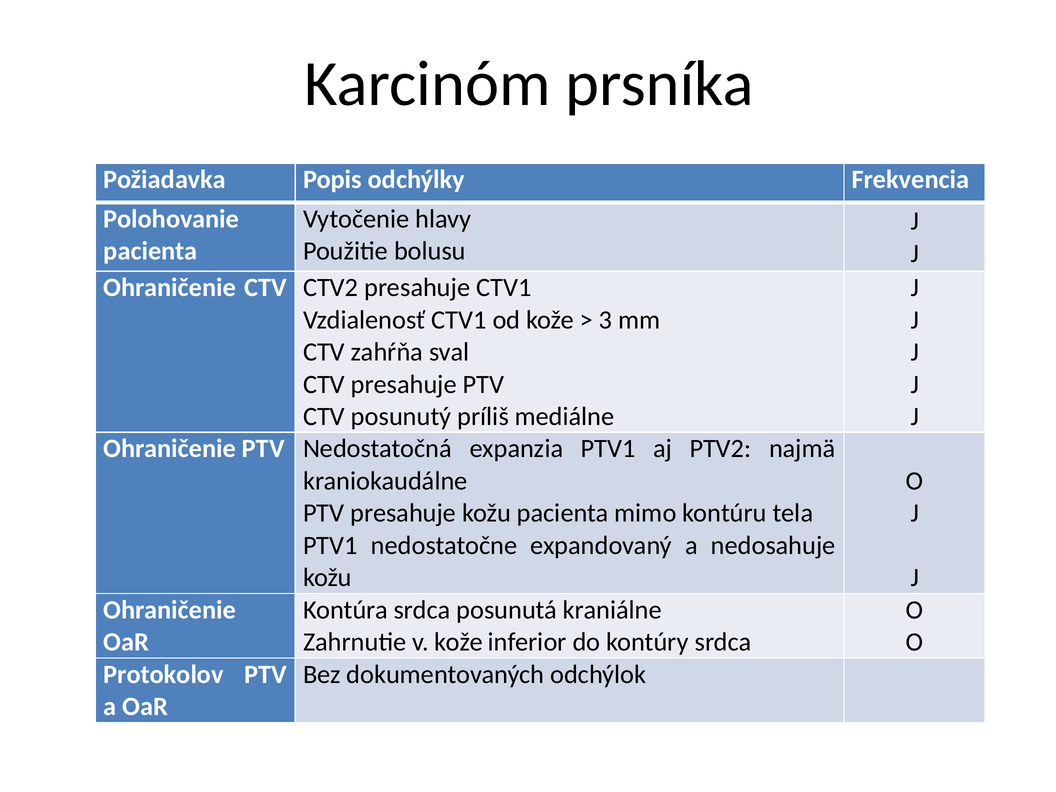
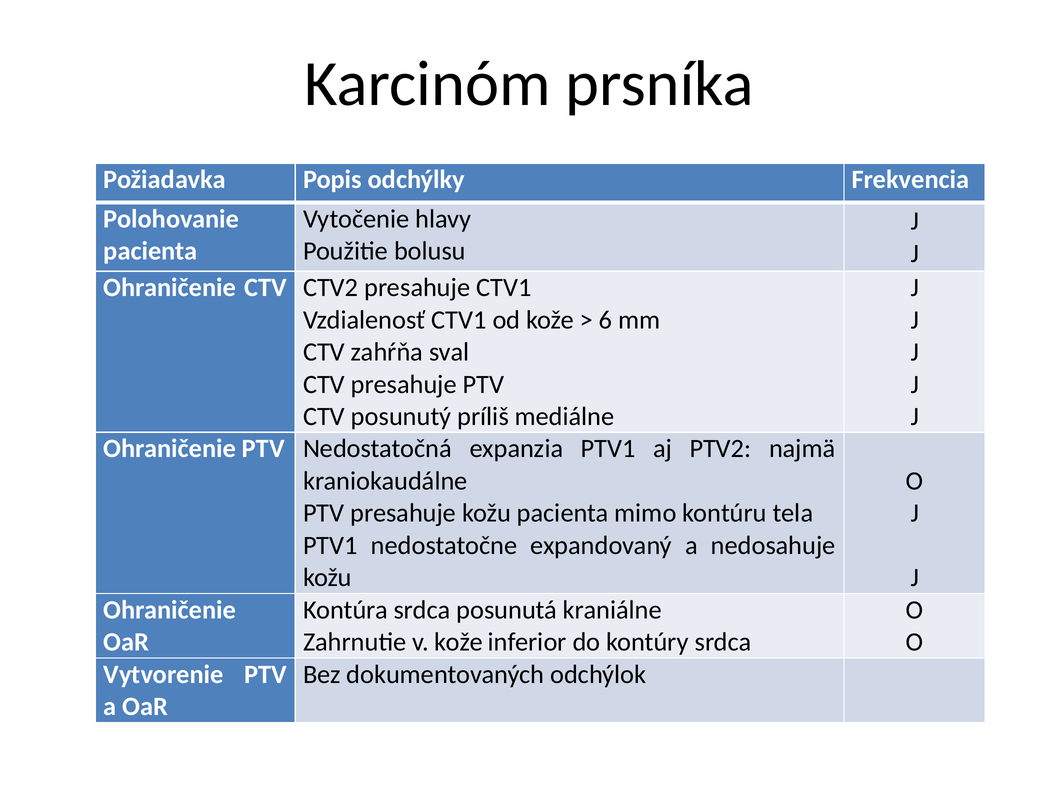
3: 3 -> 6
Protokolov: Protokolov -> Vytvorenie
